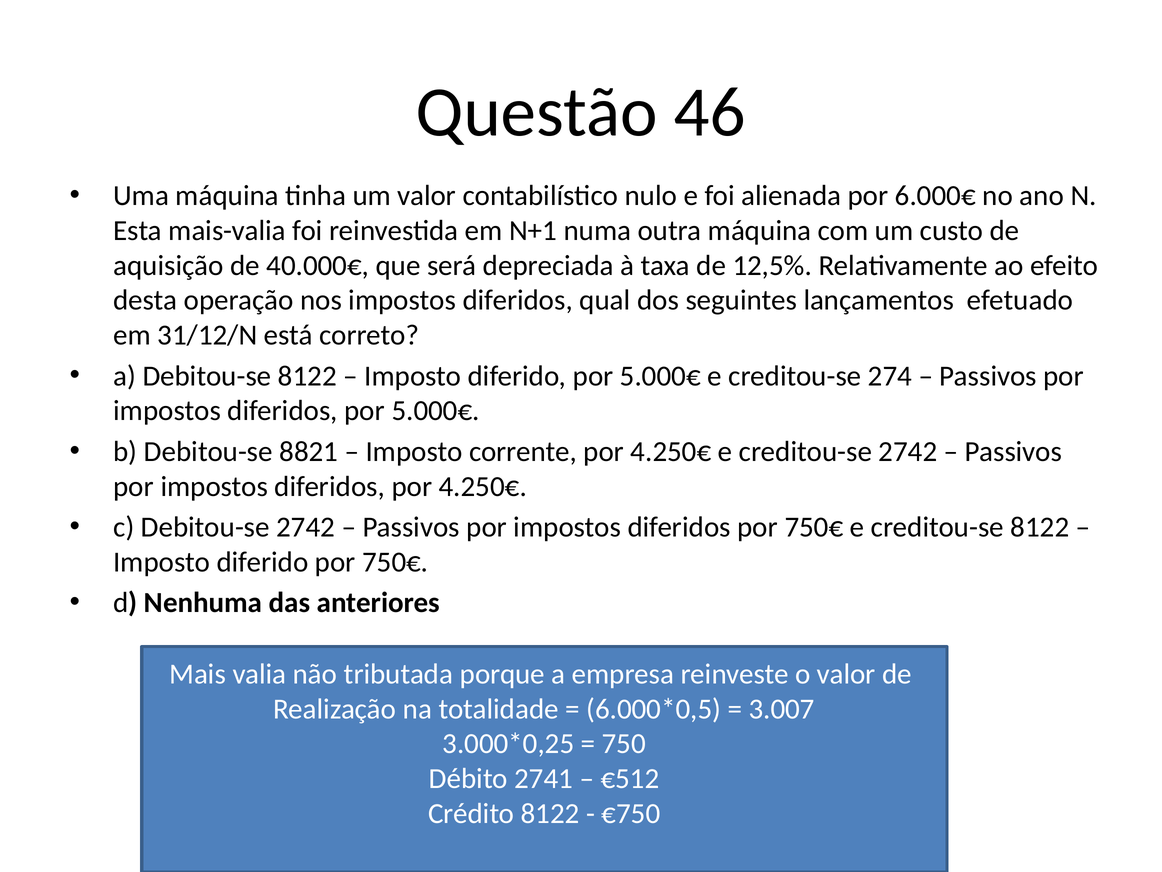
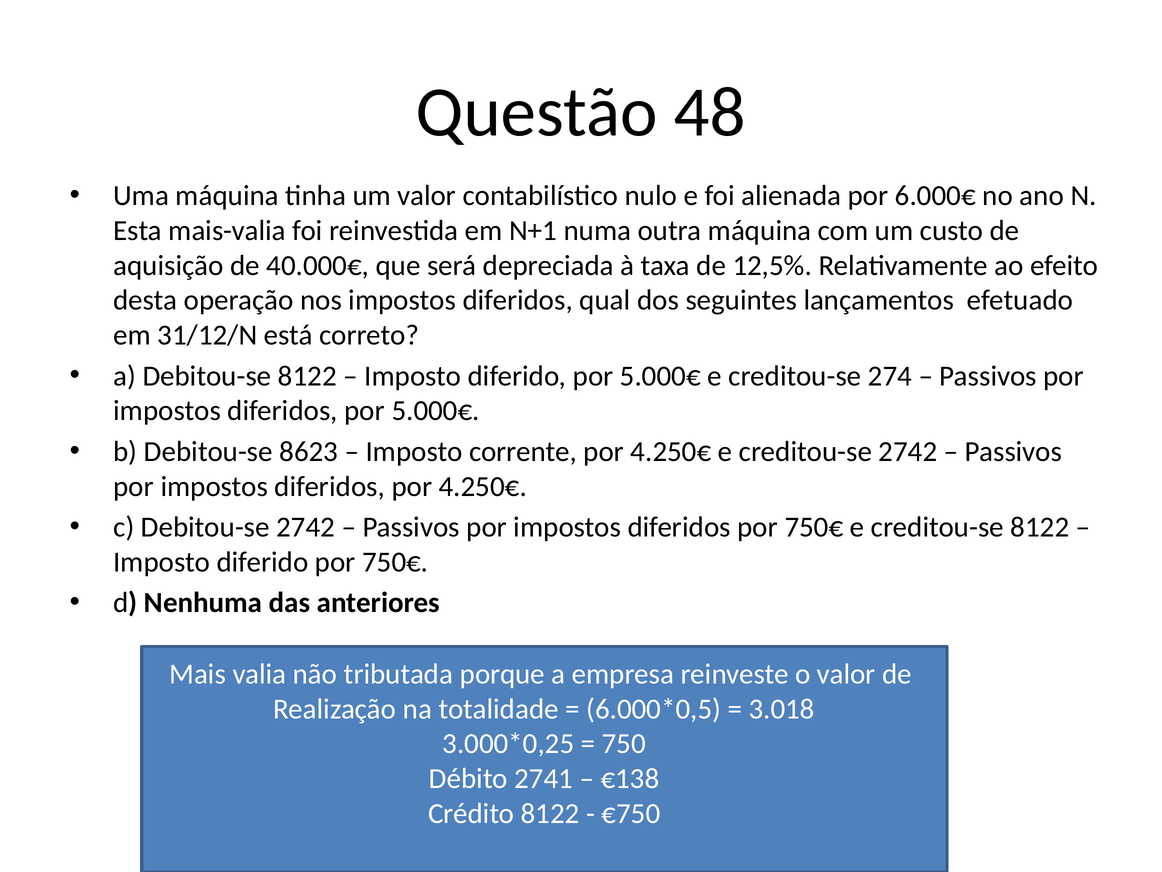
46: 46 -> 48
8821: 8821 -> 8623
3.007: 3.007 -> 3.018
€512: €512 -> €138
